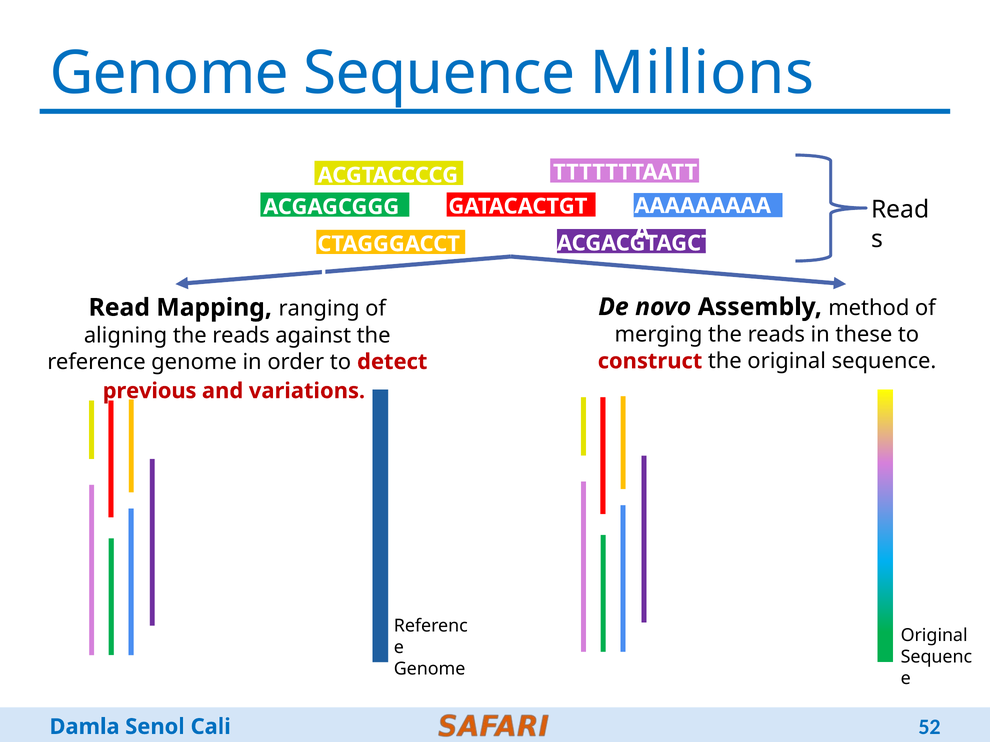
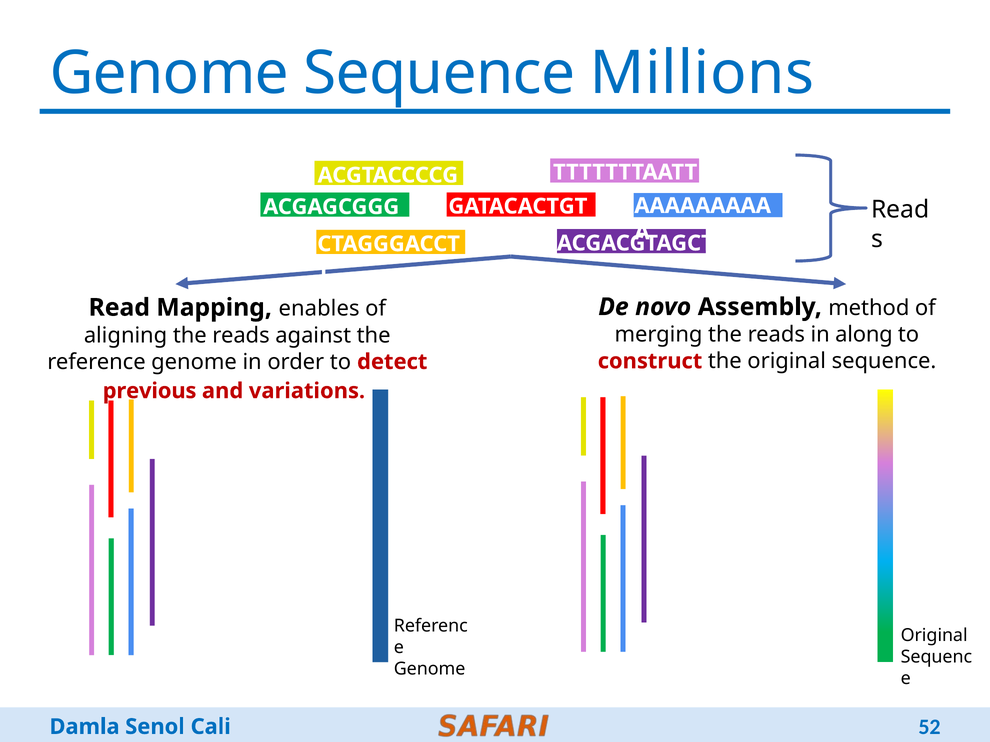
ranging: ranging -> enables
these: these -> along
